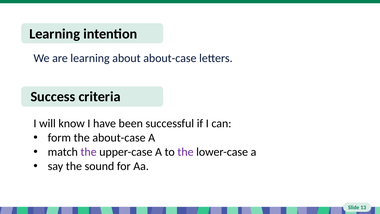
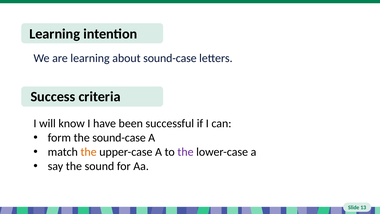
about about-case: about-case -> sound-case
the about-case: about-case -> sound-case
the at (89, 152) colour: purple -> orange
